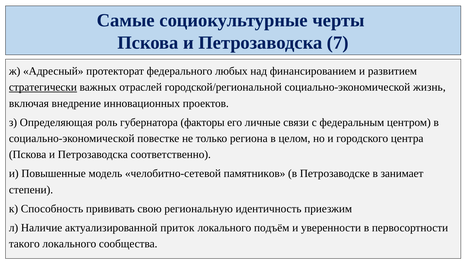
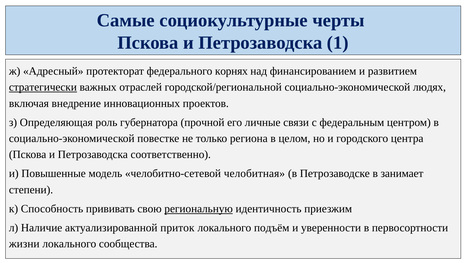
7: 7 -> 1
любых: любых -> корнях
жизнь: жизнь -> людях
факторы: факторы -> прочной
памятников: памятников -> челобитная
региональную underline: none -> present
такого: такого -> жизни
